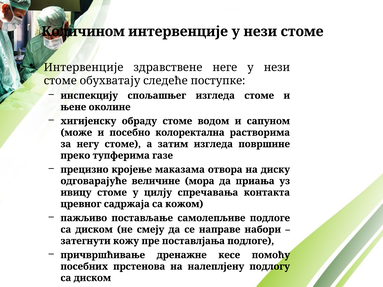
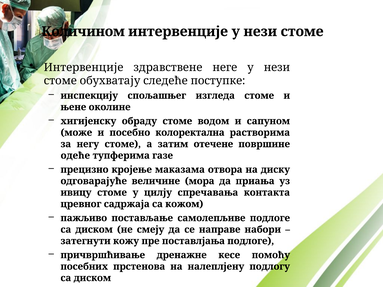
затим изгледа: изгледа -> отечене
преко: преко -> одеће
